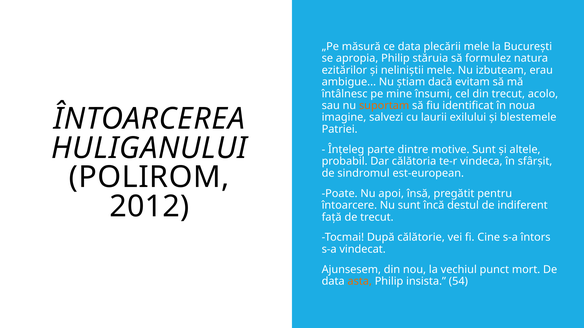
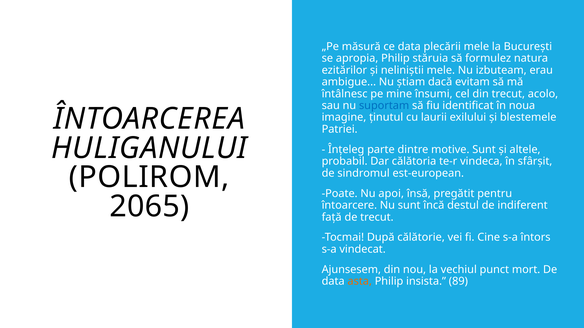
suportam colour: orange -> blue
salvezi: salvezi -> ținutul
2012: 2012 -> 2065
54: 54 -> 89
